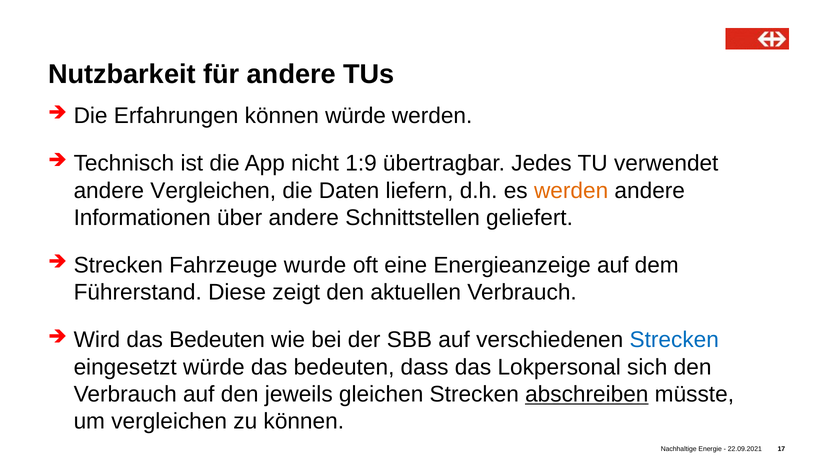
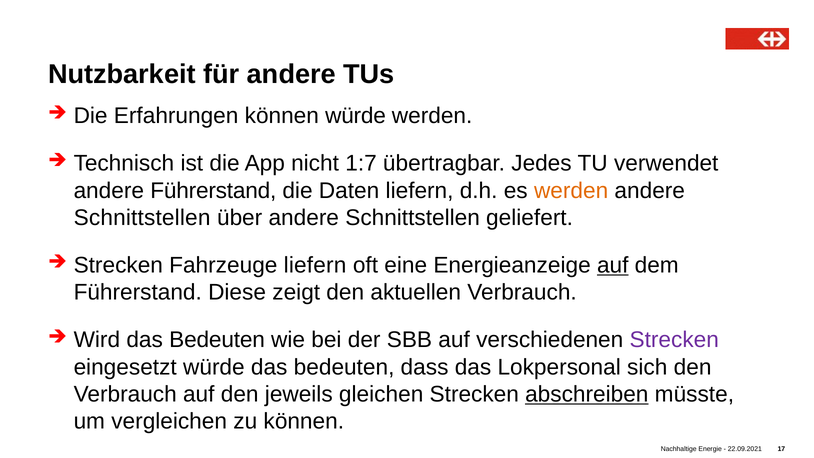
1:9: 1:9 -> 1:7
andere Vergleichen: Vergleichen -> Führerstand
Informationen at (142, 218): Informationen -> Schnittstellen
Fahrzeuge wurde: wurde -> liefern
auf at (613, 265) underline: none -> present
Strecken at (674, 340) colour: blue -> purple
